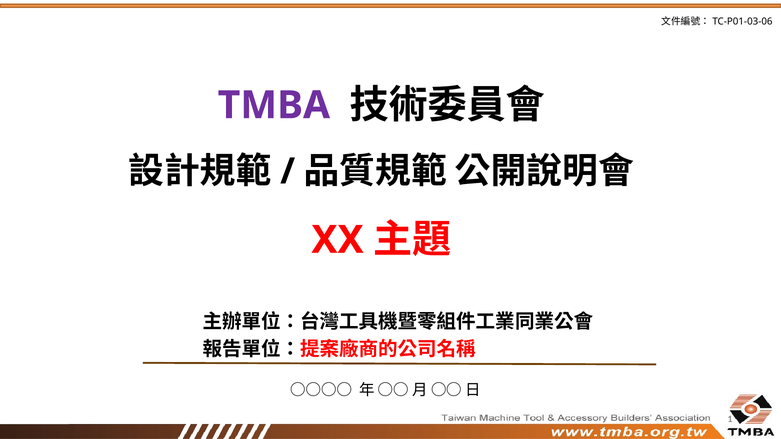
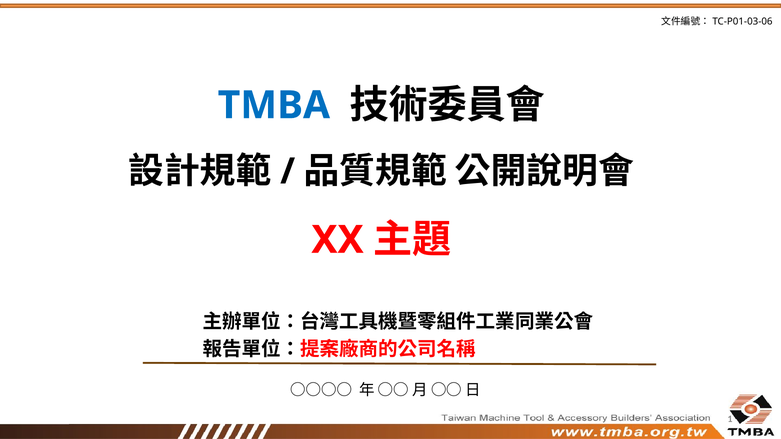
TMBA colour: purple -> blue
